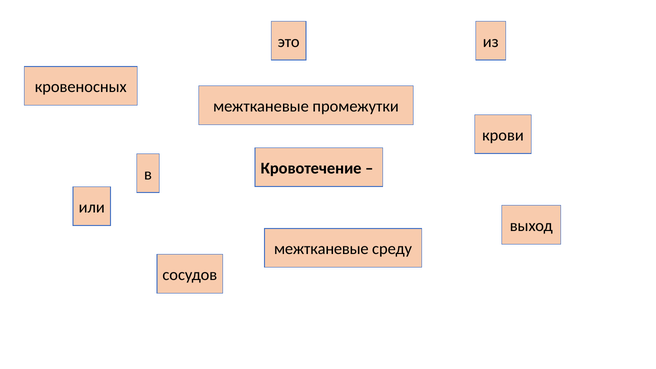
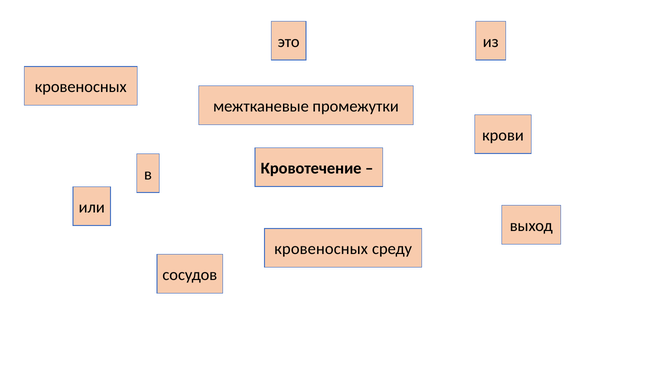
межтканевые at (321, 249): межтканевые -> кровеносных
